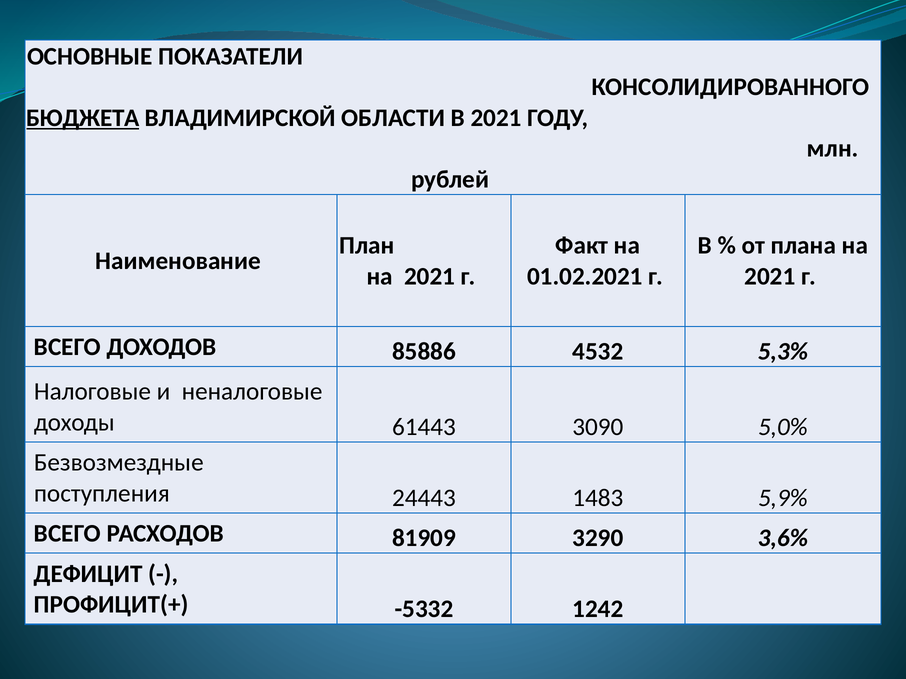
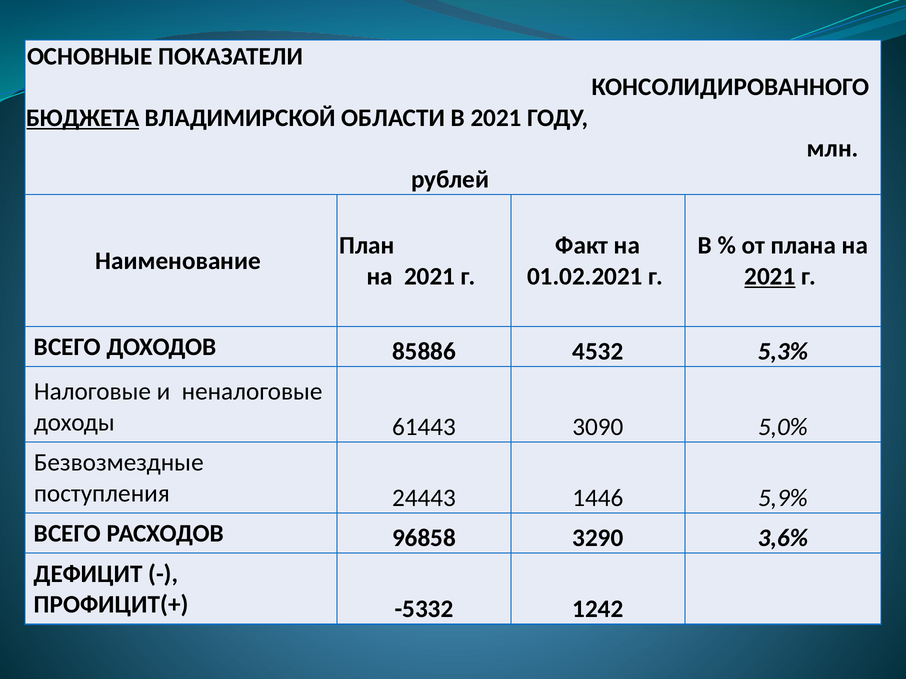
2021 at (770, 277) underline: none -> present
1483: 1483 -> 1446
81909: 81909 -> 96858
